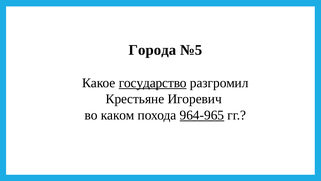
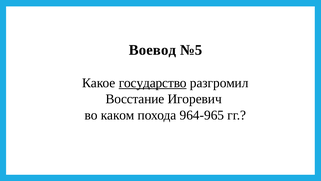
Города: Города -> Воевод
Крестьяне: Крестьяне -> Восстание
964-965 underline: present -> none
